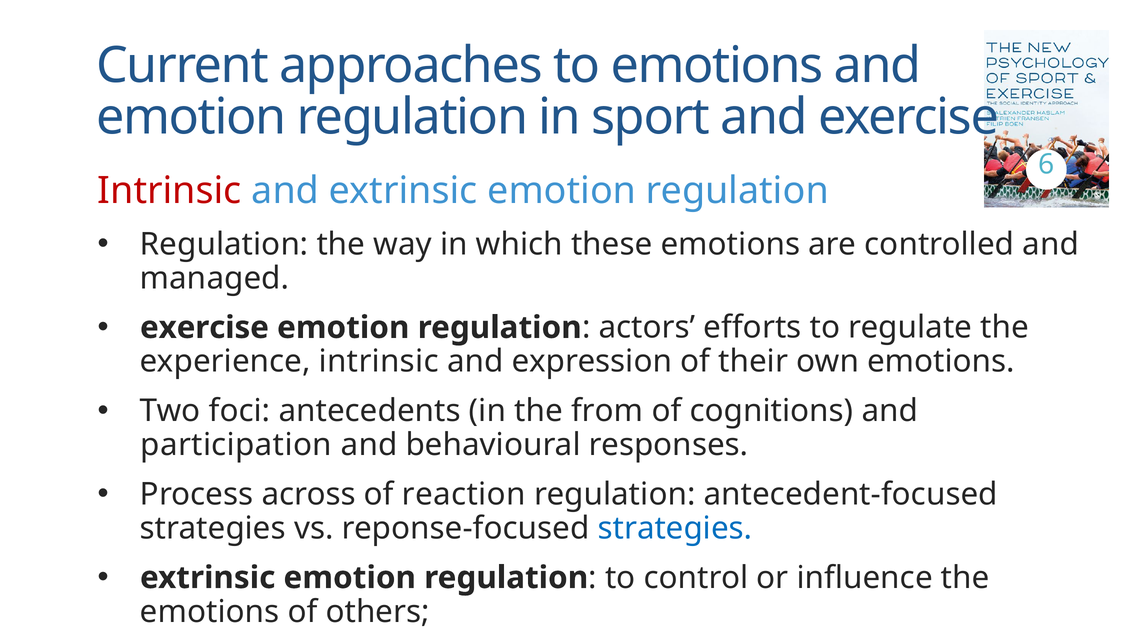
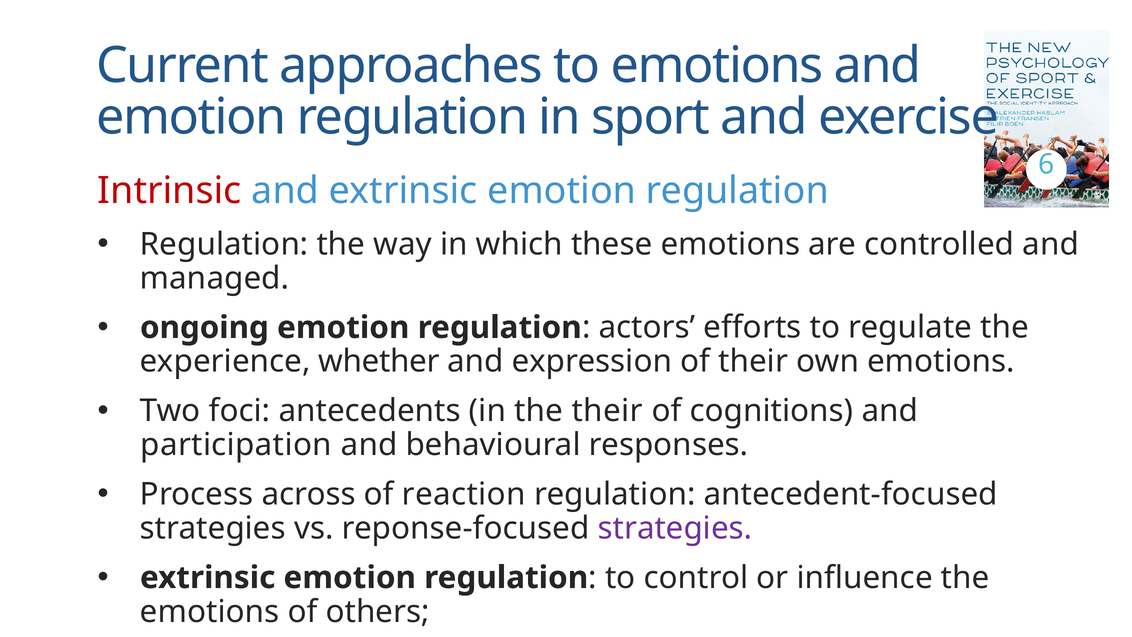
exercise at (204, 327): exercise -> ongoing
experience intrinsic: intrinsic -> whether
the from: from -> their
strategies at (675, 528) colour: blue -> purple
